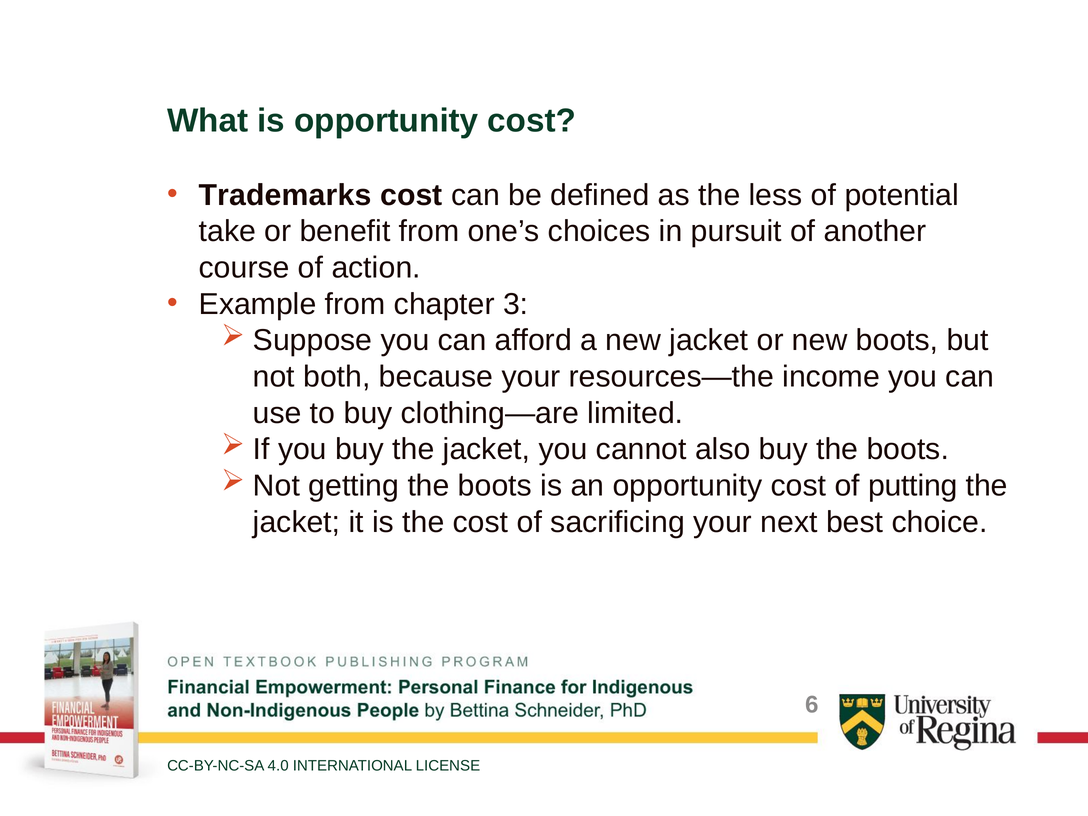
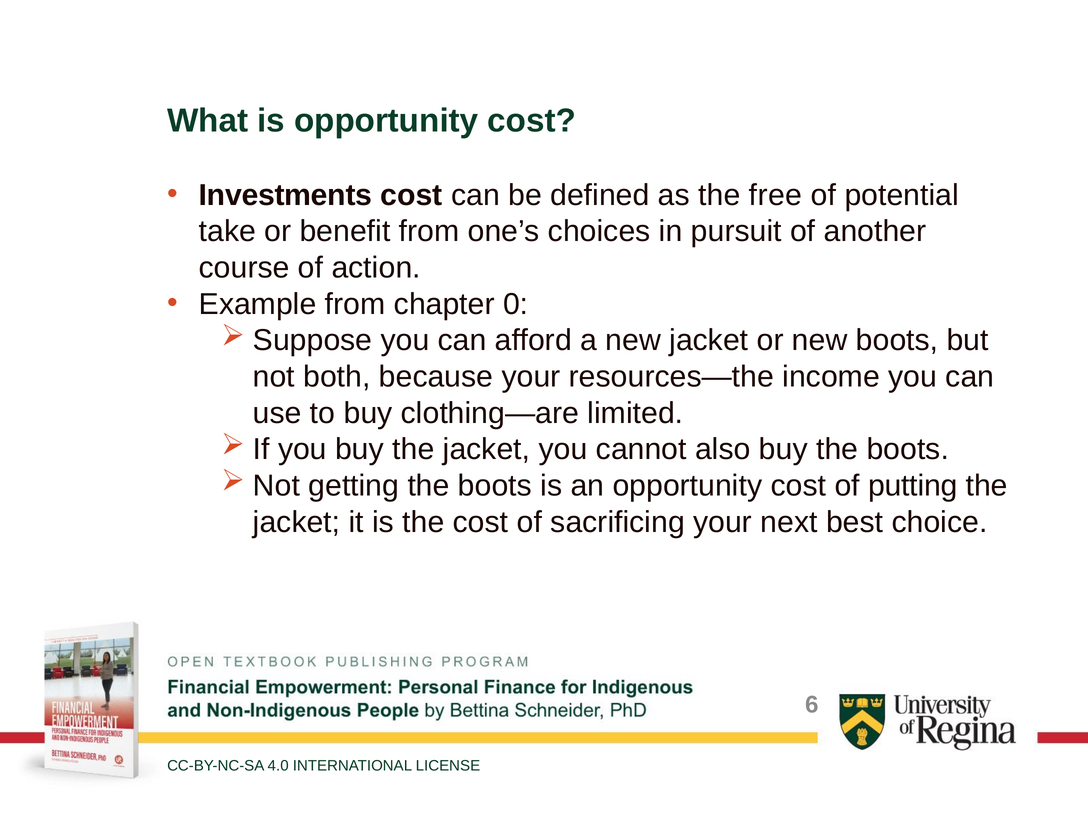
Trademarks: Trademarks -> Investments
less: less -> free
3: 3 -> 0
